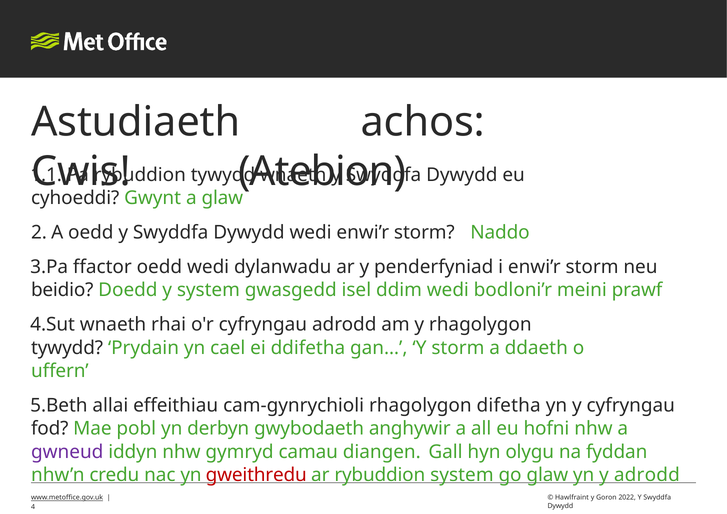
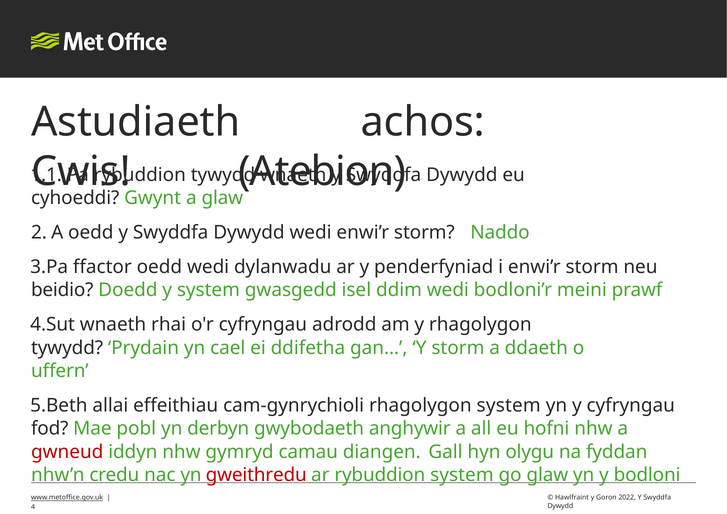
rhagolygon difetha: difetha -> system
gwneud colour: purple -> red
y adrodd: adrodd -> bodloni
